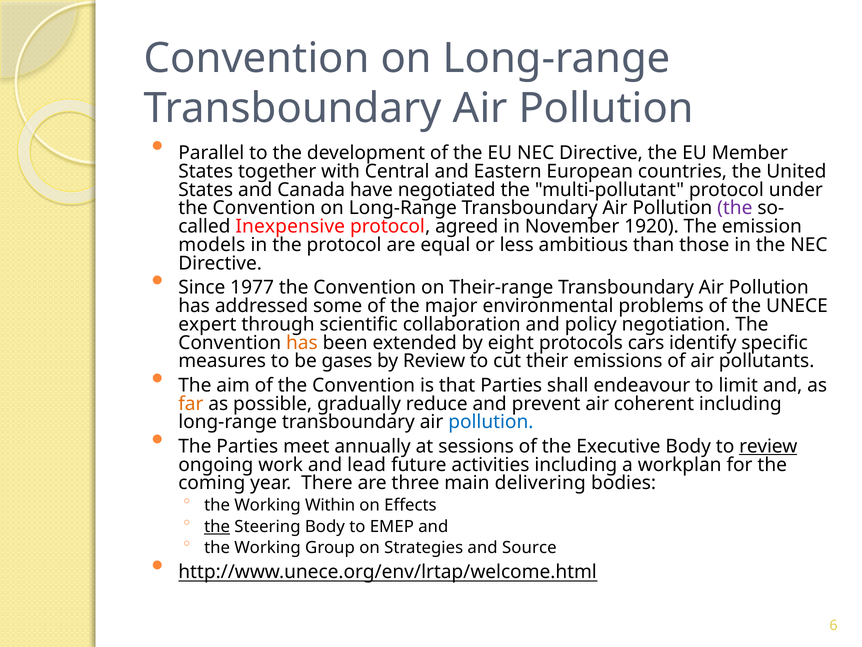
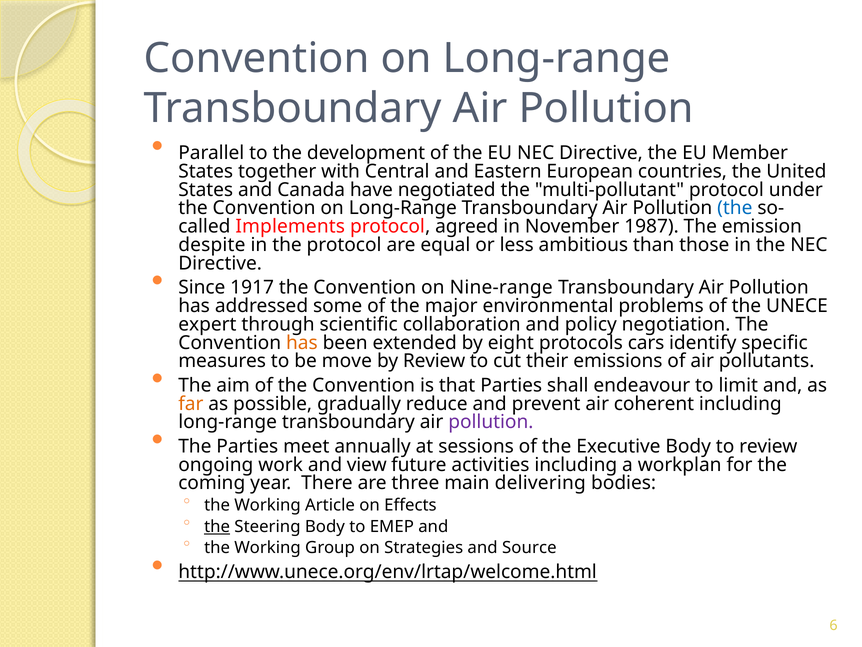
the at (735, 208) colour: purple -> blue
Inexpensive: Inexpensive -> Implements
1920: 1920 -> 1987
models: models -> despite
1977: 1977 -> 1917
Their-range: Their-range -> Nine-range
gases: gases -> move
pollution at (491, 422) colour: blue -> purple
review at (768, 446) underline: present -> none
lead: lead -> view
Within: Within -> Article
